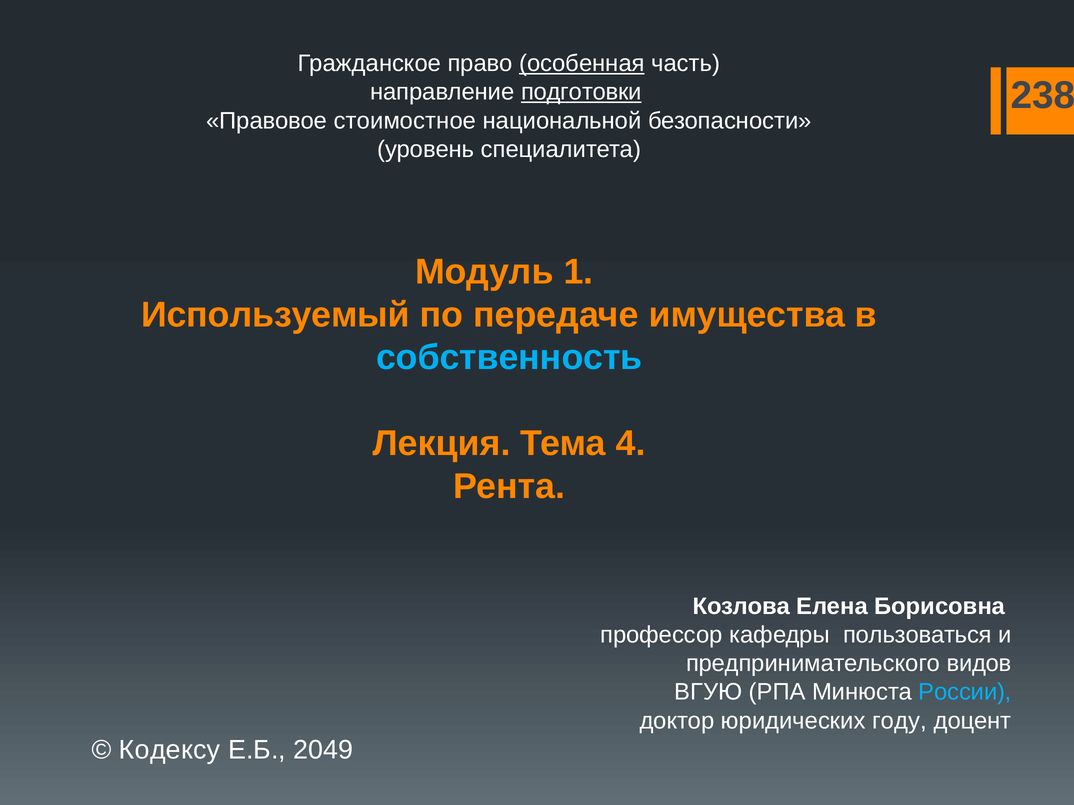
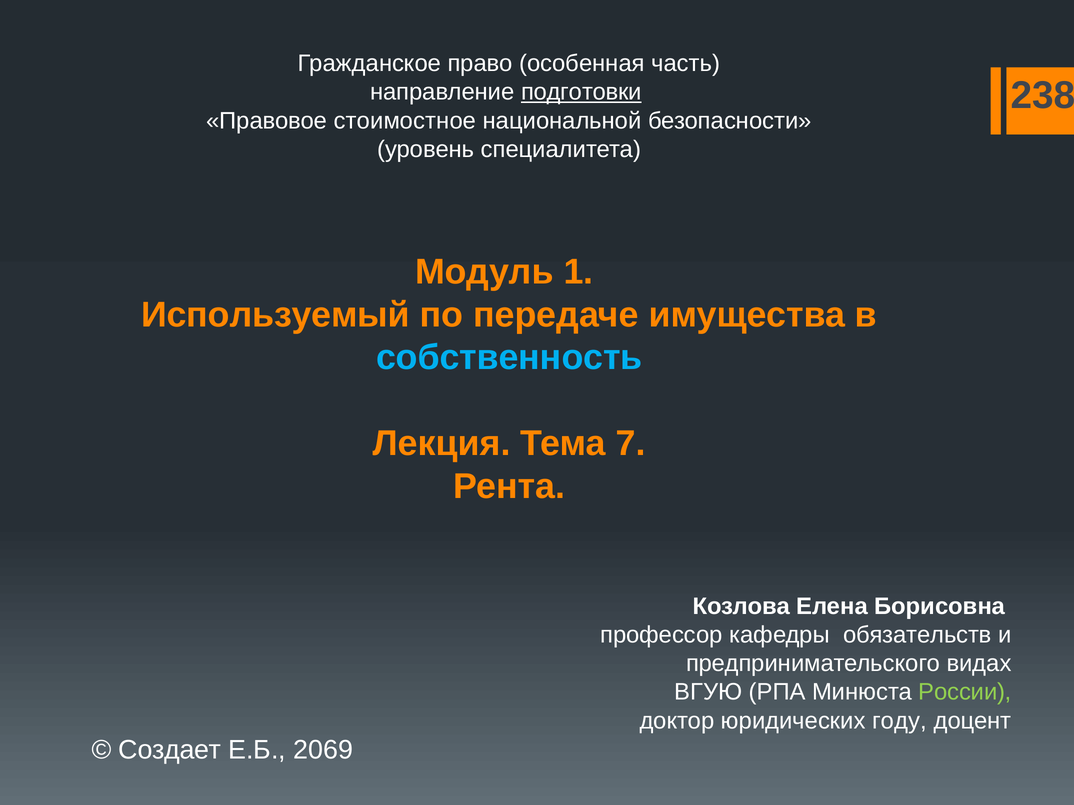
особенная underline: present -> none
4: 4 -> 7
пользоваться: пользоваться -> обязательств
видов: видов -> видах
России colour: light blue -> light green
Кодексу: Кодексу -> Создает
2049: 2049 -> 2069
